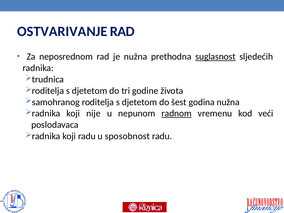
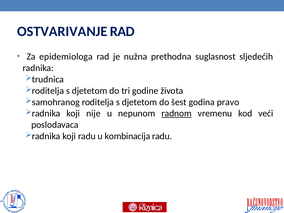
neposrednom: neposrednom -> epidemiologa
suglasnost underline: present -> none
godina nužna: nužna -> pravo
sposobnost: sposobnost -> kombinacija
